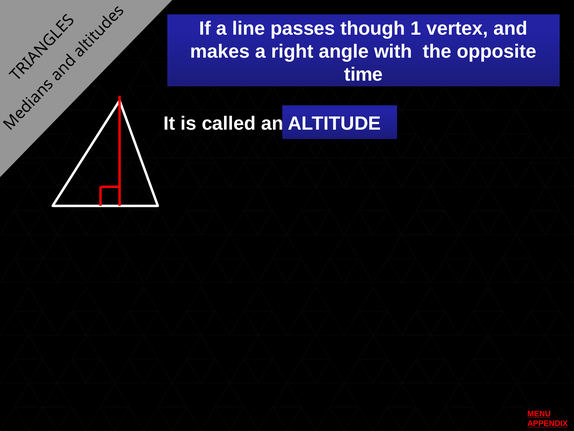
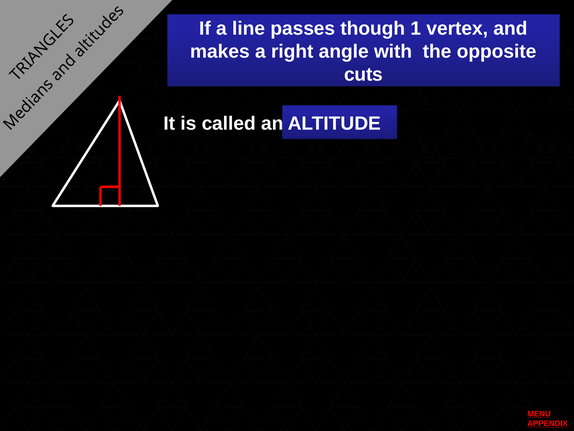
time: time -> cuts
